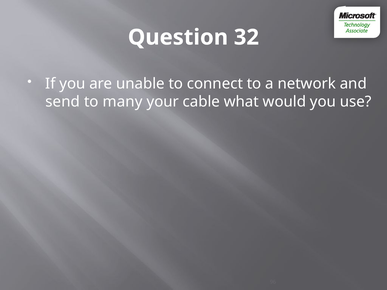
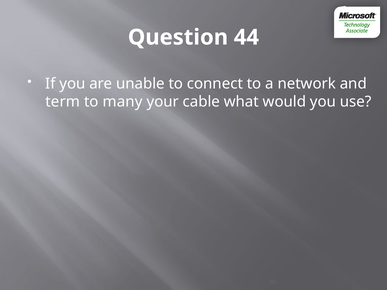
32: 32 -> 44
send: send -> term
